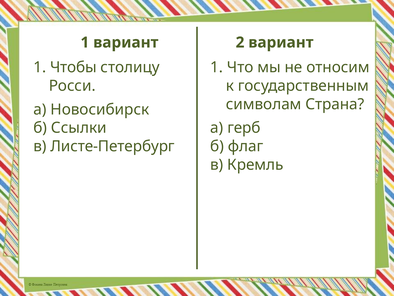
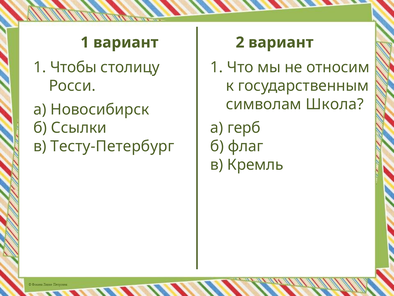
Страна: Страна -> Школа
Листе-Петербург: Листе-Петербург -> Тесту-Петербург
